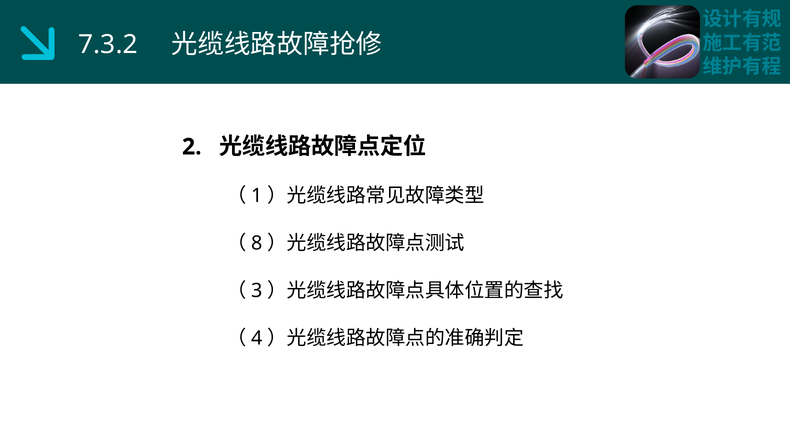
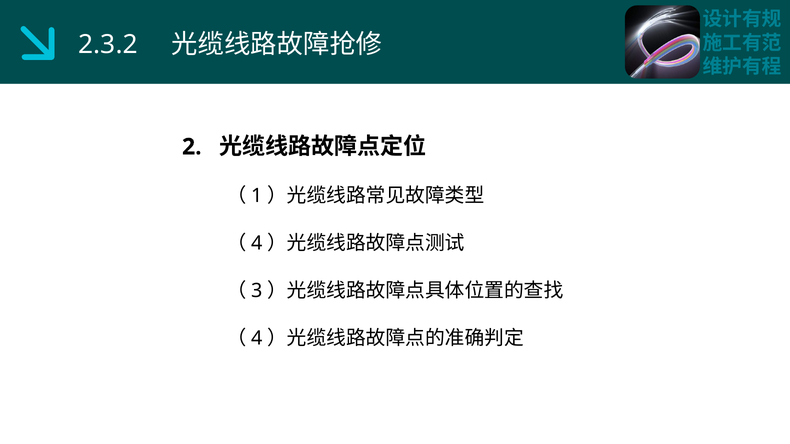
7.3.2: 7.3.2 -> 2.3.2
8 at (257, 243): 8 -> 4
